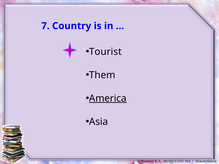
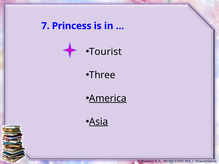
Country: Country -> Princess
Them: Them -> Three
Asia underline: none -> present
